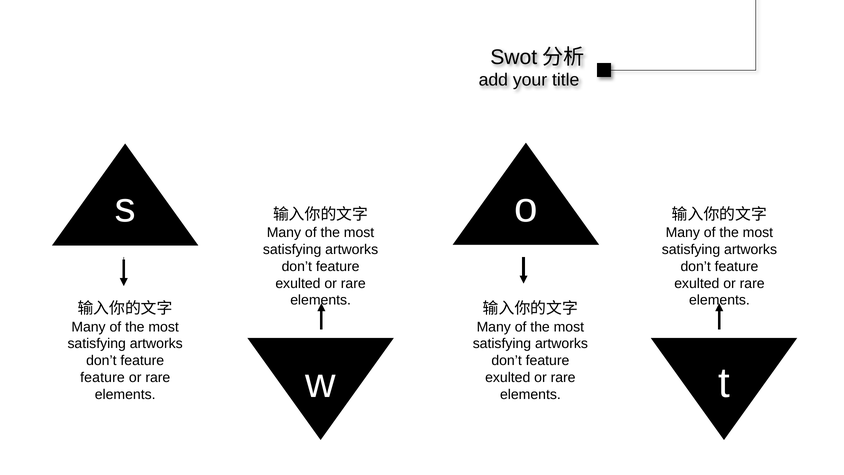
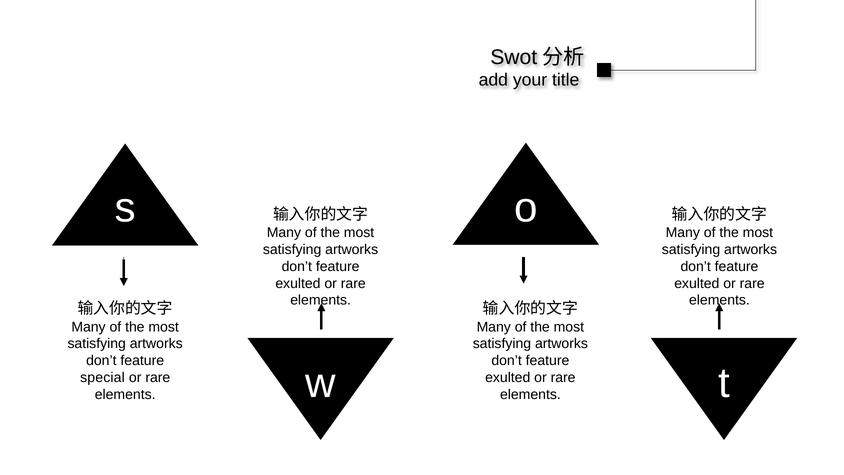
feature at (102, 377): feature -> special
